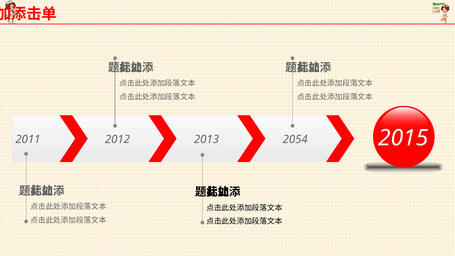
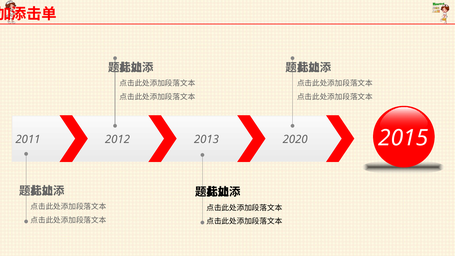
2054: 2054 -> 2020
